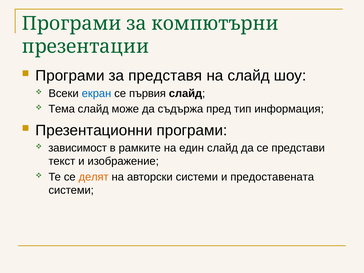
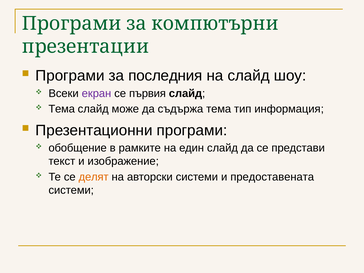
представя: представя -> последния
екран colour: blue -> purple
съдържа пред: пред -> тема
зависимост: зависимост -> обобщение
